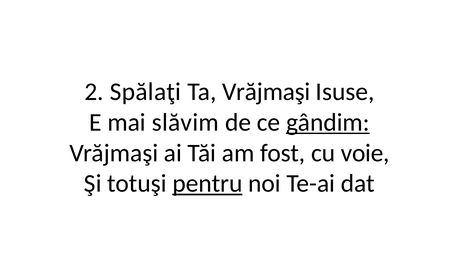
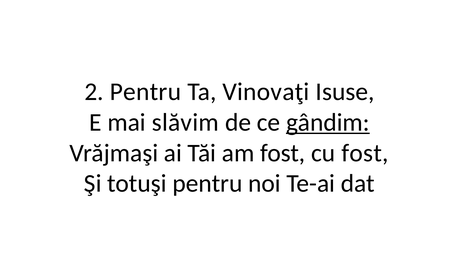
2 Spălaţi: Spălaţi -> Pentru
Ta Vrăjmaşi: Vrăjmaşi -> Vinovaţi
cu voie: voie -> fost
pentru at (207, 184) underline: present -> none
